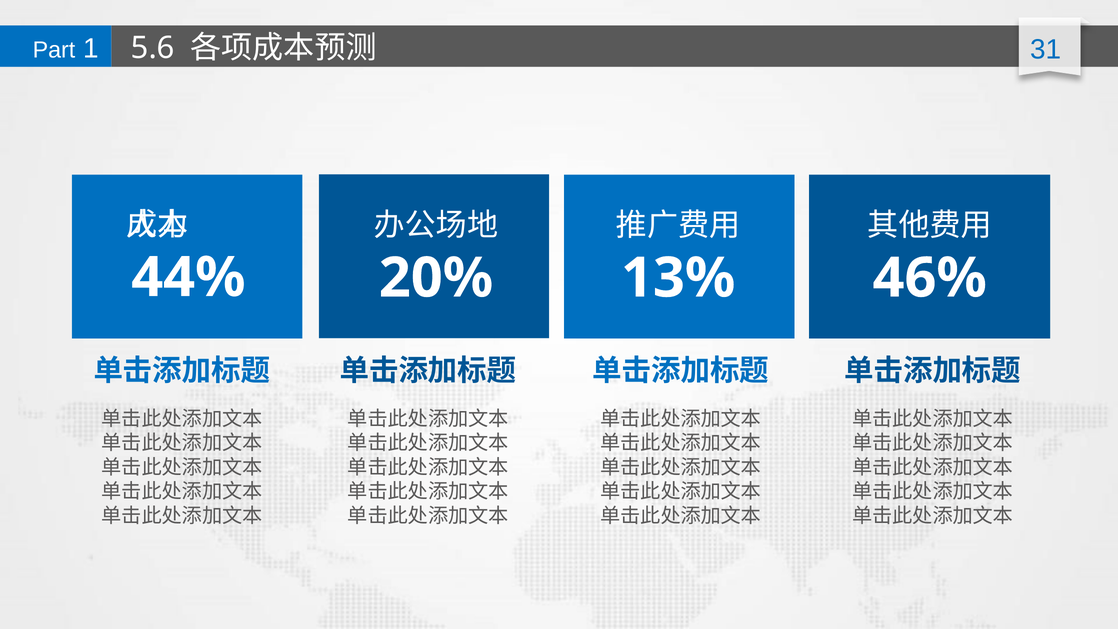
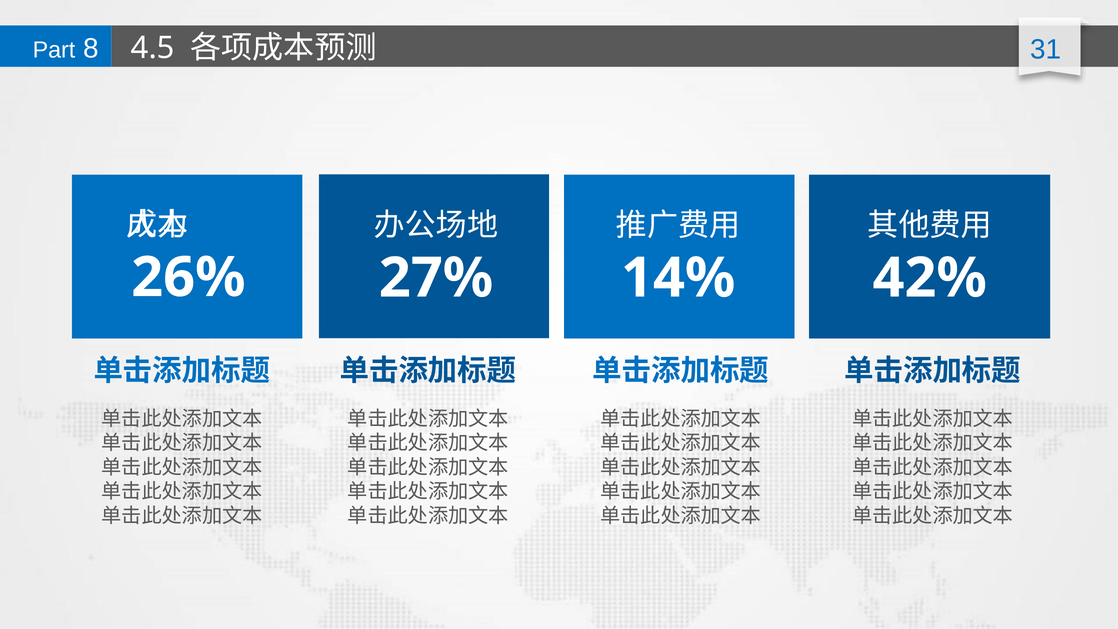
5.6: 5.6 -> 4.5
1: 1 -> 8
44%: 44% -> 26%
20%: 20% -> 27%
13%: 13% -> 14%
46%: 46% -> 42%
